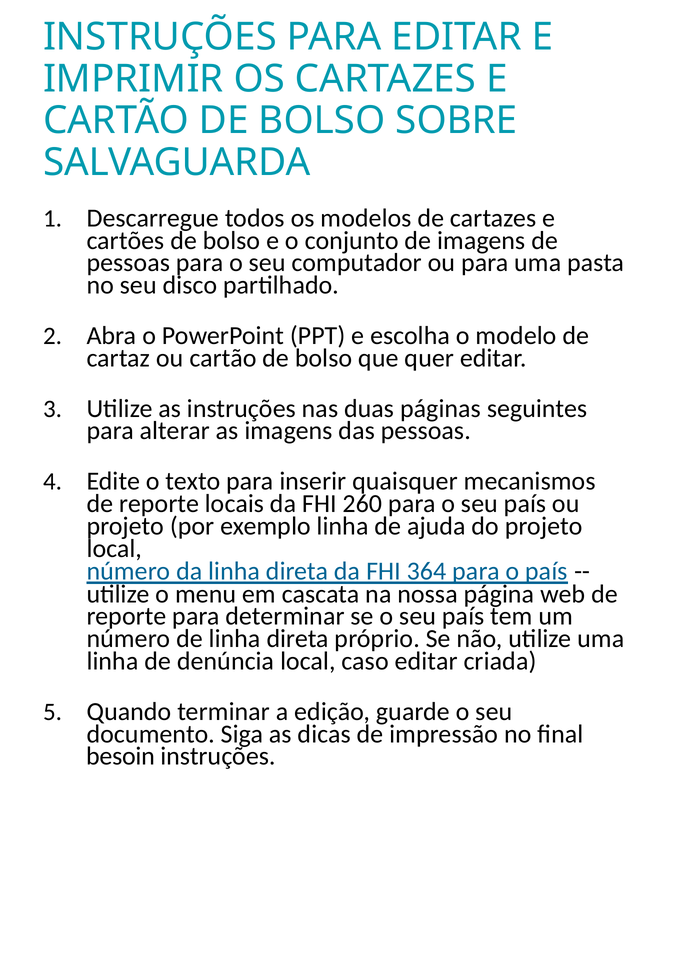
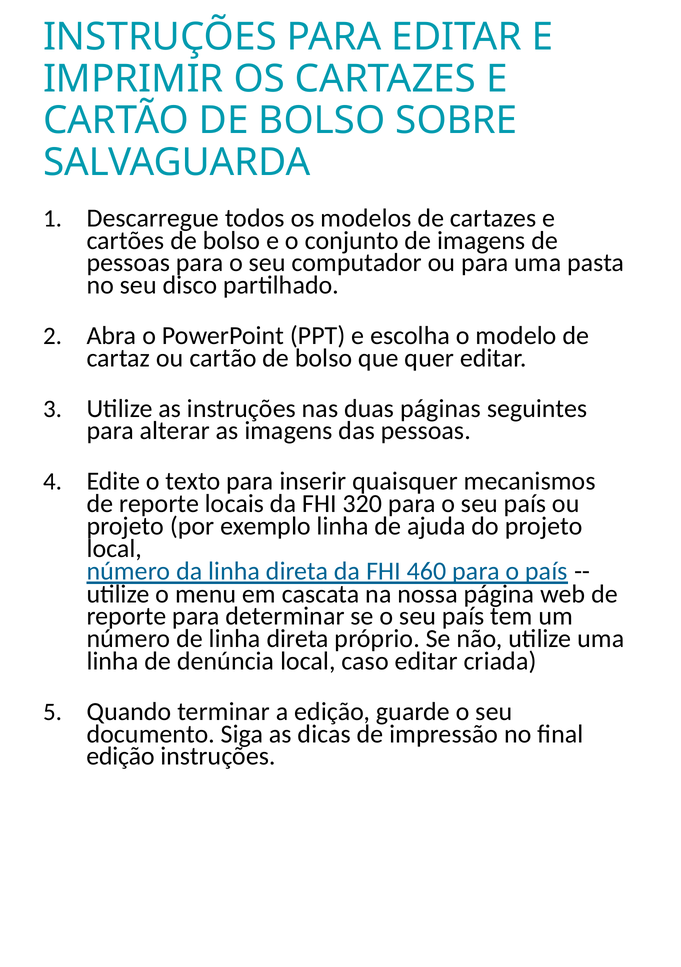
260: 260 -> 320
364: 364 -> 460
besoin at (120, 756): besoin -> edição
